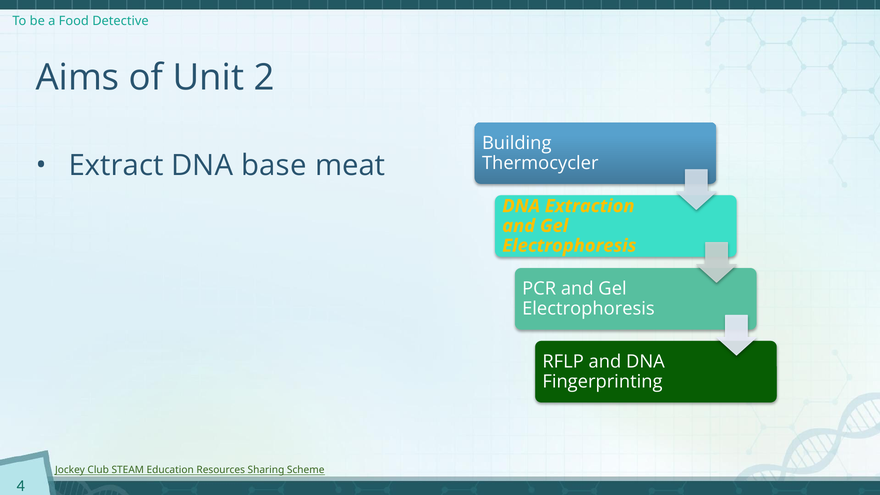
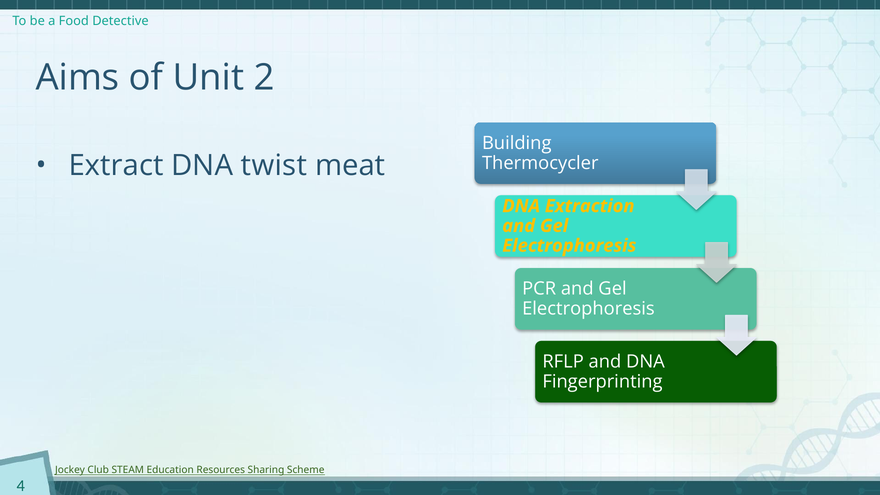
base: base -> twist
